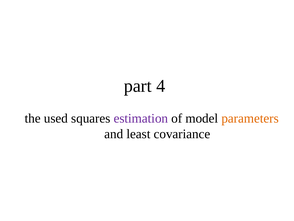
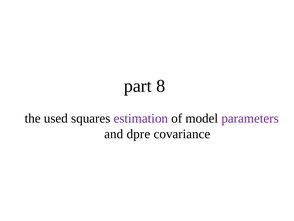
4: 4 -> 8
parameters colour: orange -> purple
least: least -> dpre
